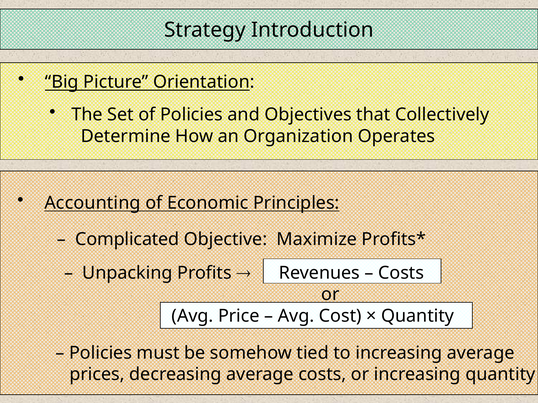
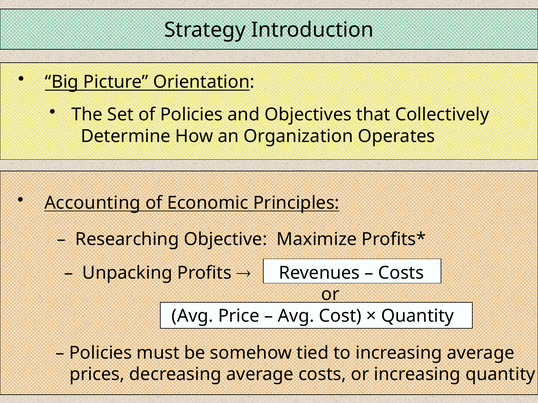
Complicated: Complicated -> Researching
